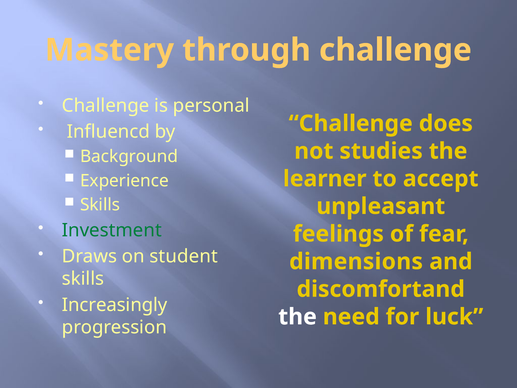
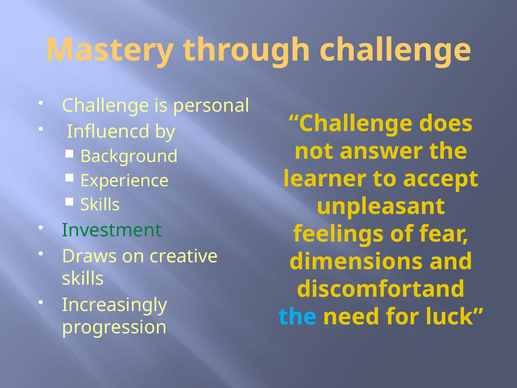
studies: studies -> answer
student: student -> creative
the at (298, 317) colour: white -> light blue
